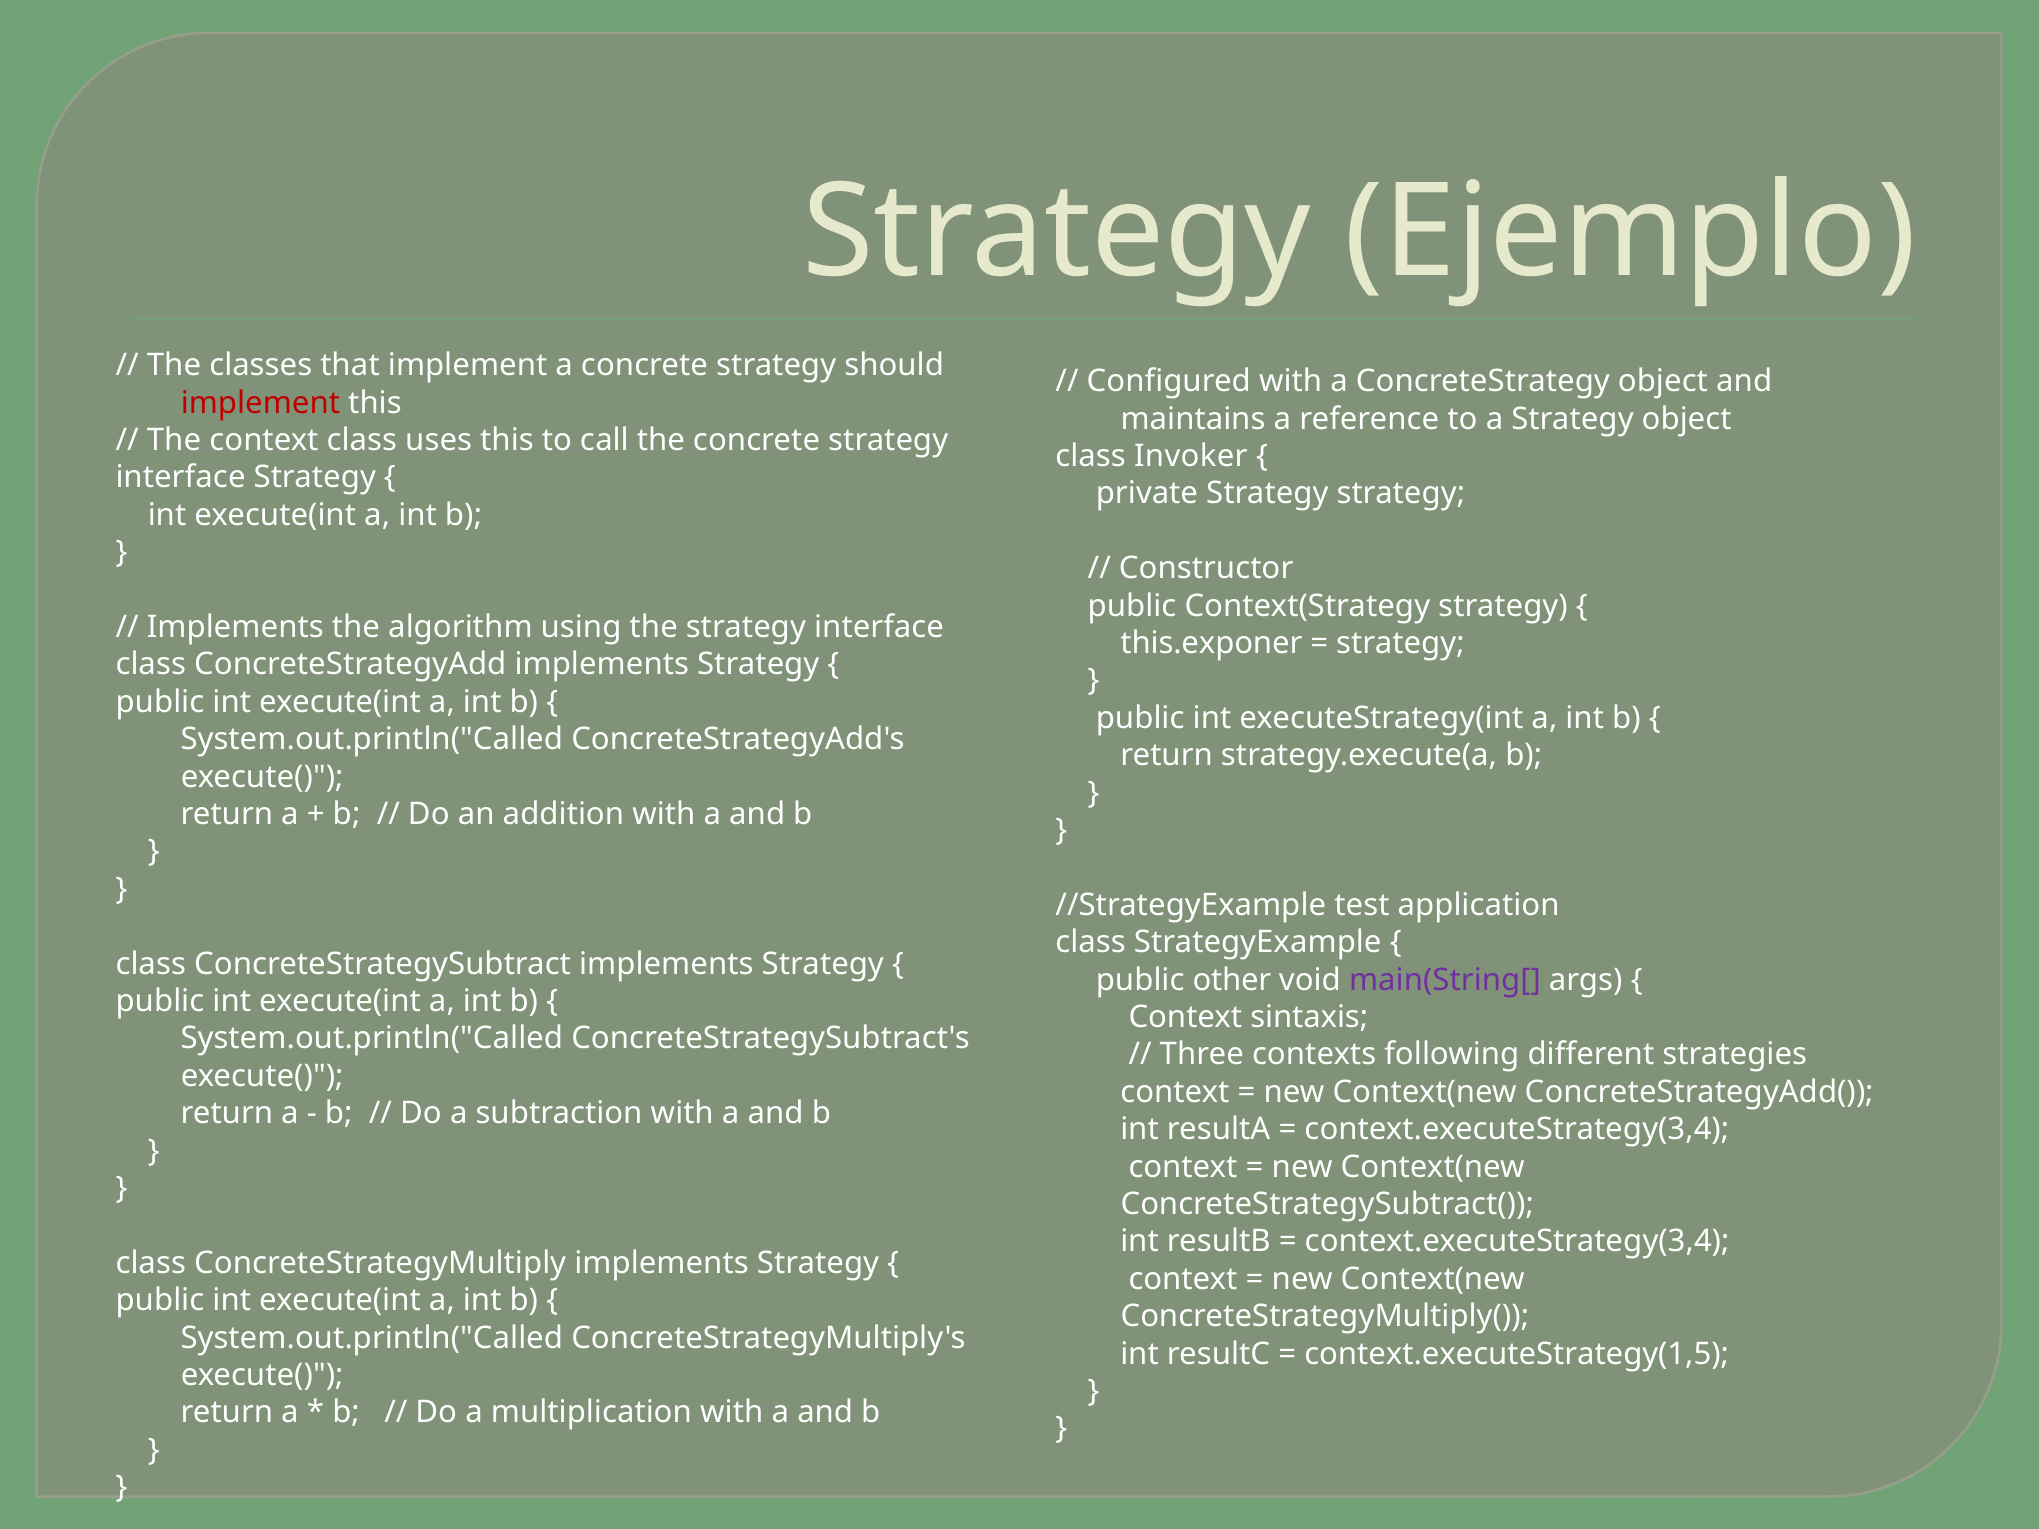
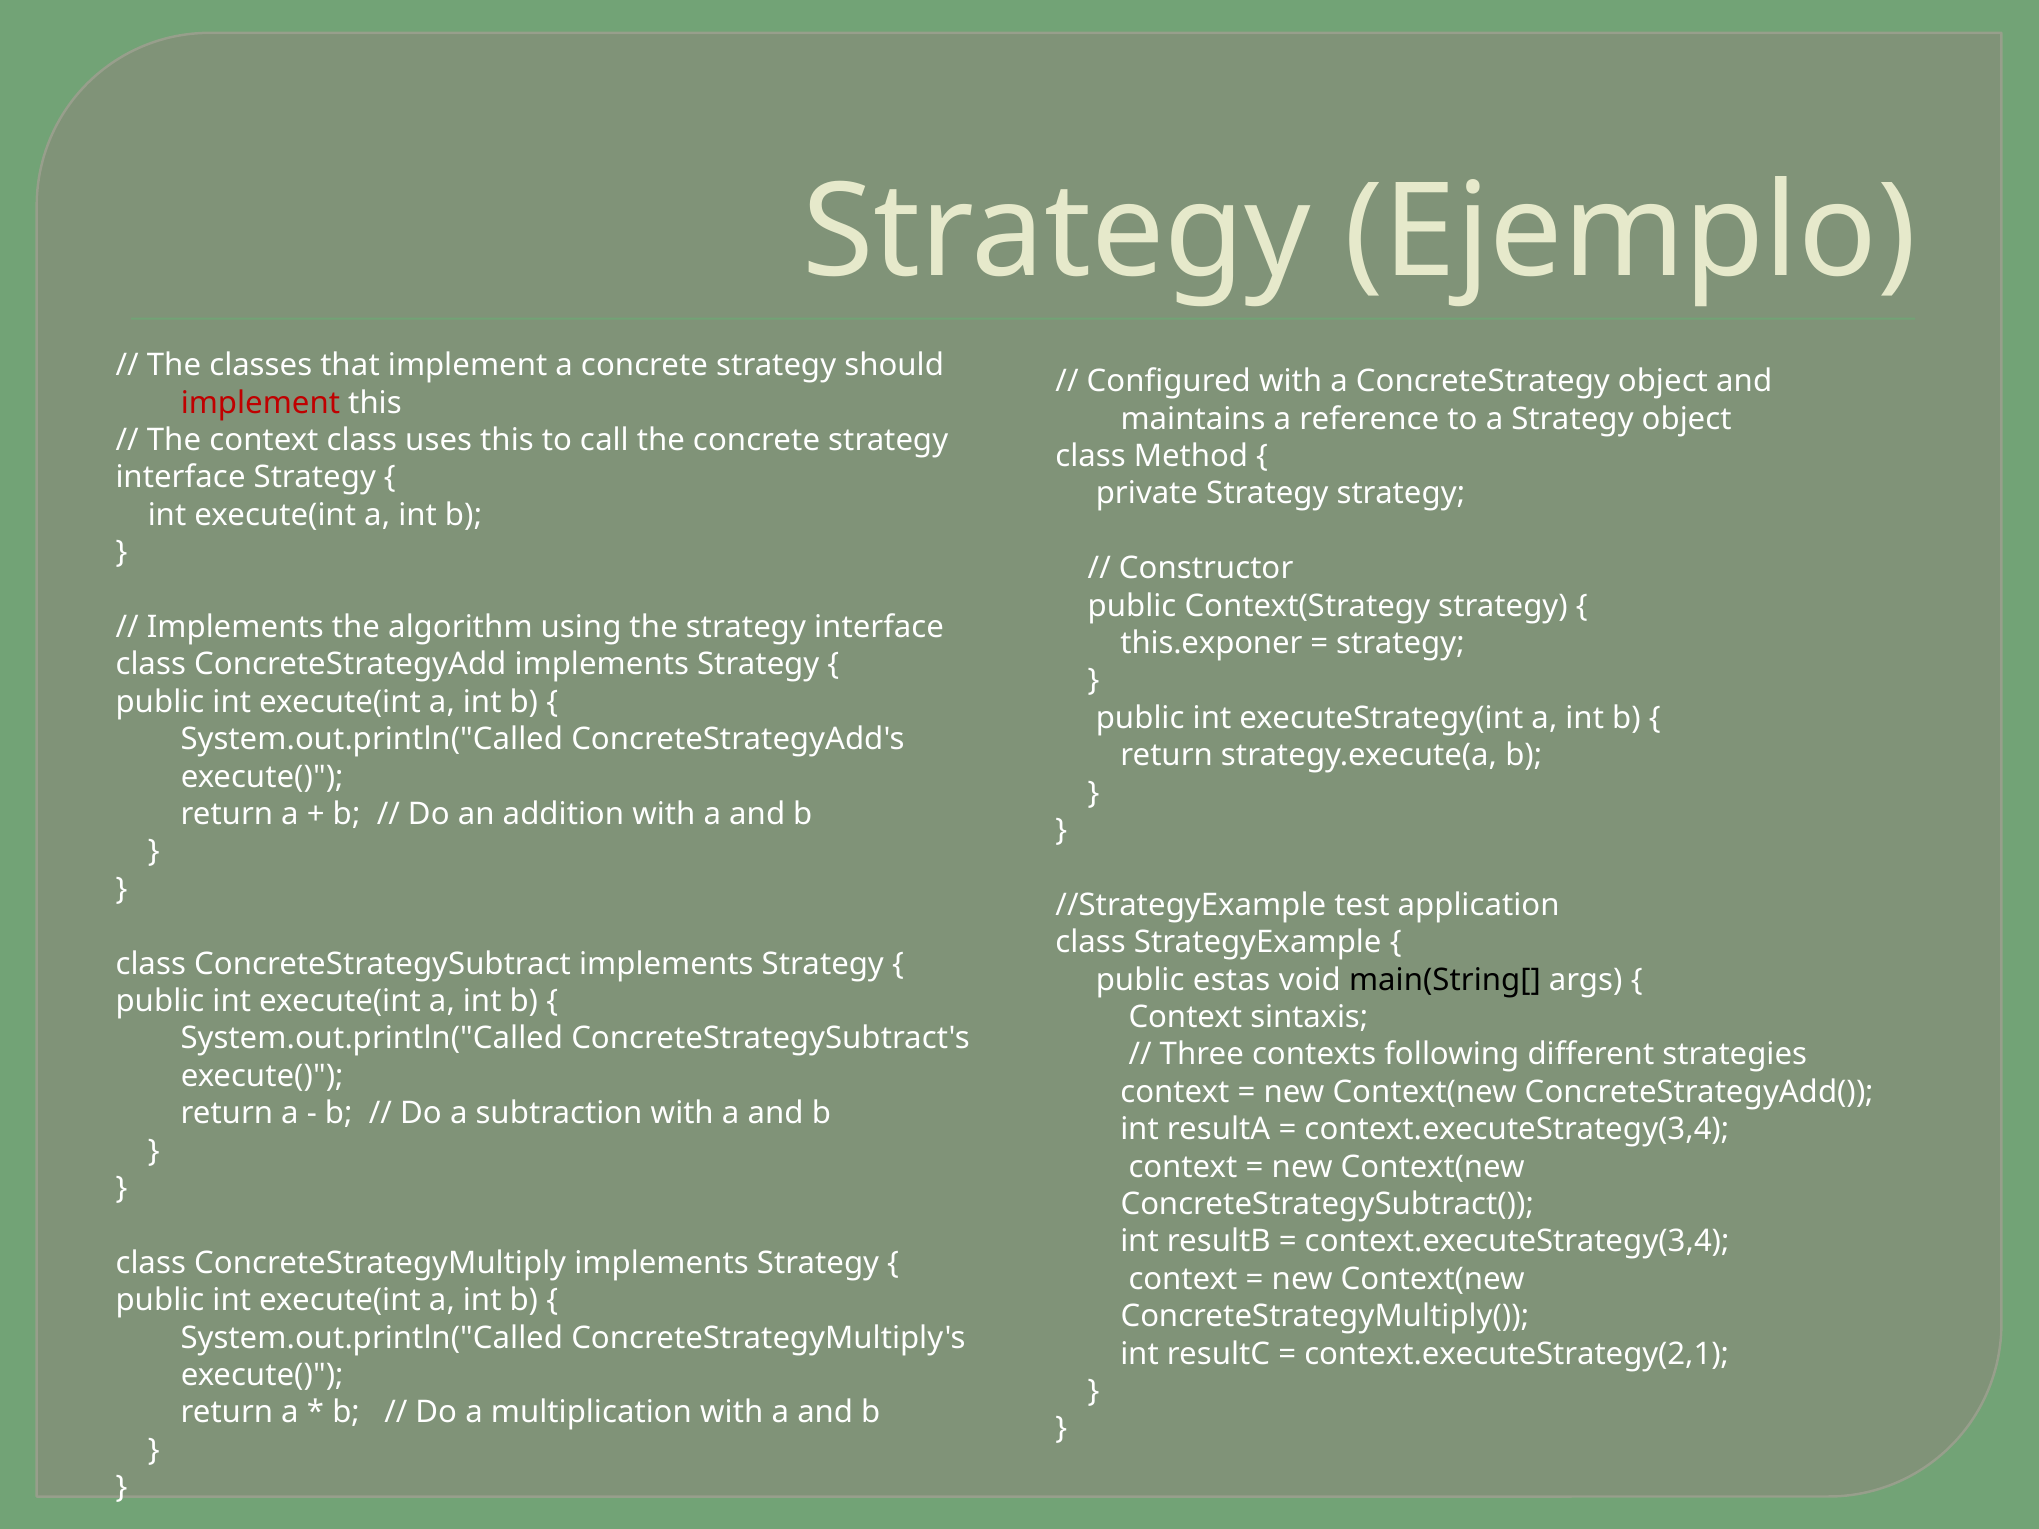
Invoker: Invoker -> Method
other: other -> estas
main(String[ colour: purple -> black
context.executeStrategy(1,5: context.executeStrategy(1,5 -> context.executeStrategy(2,1
